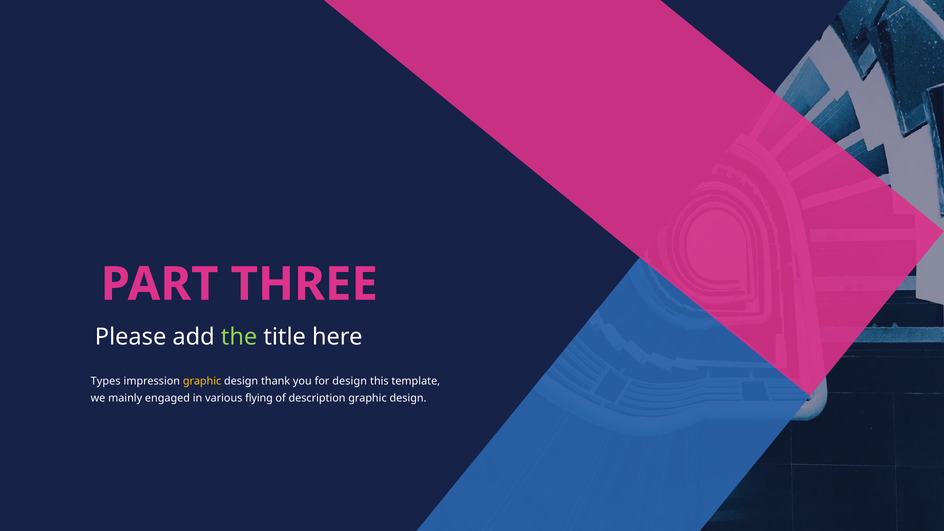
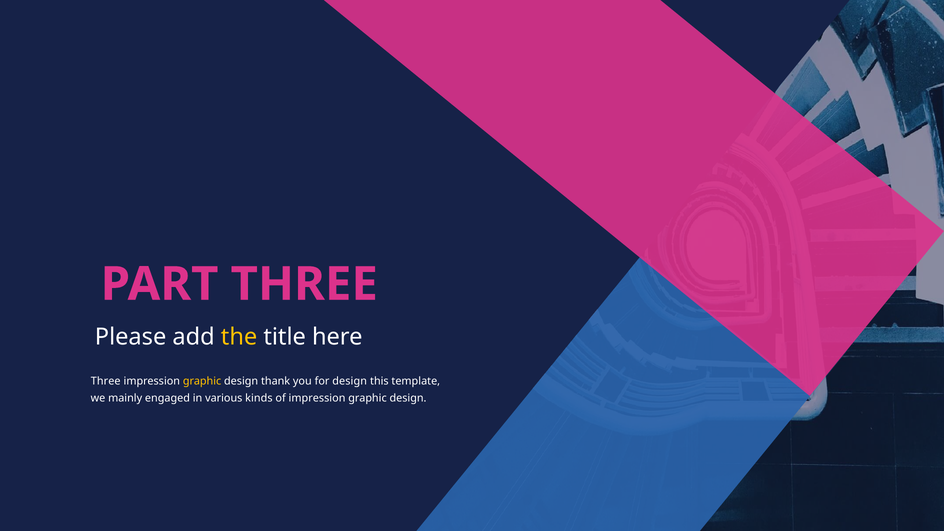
the colour: light green -> yellow
Types at (106, 381): Types -> Three
flying: flying -> kinds
of description: description -> impression
